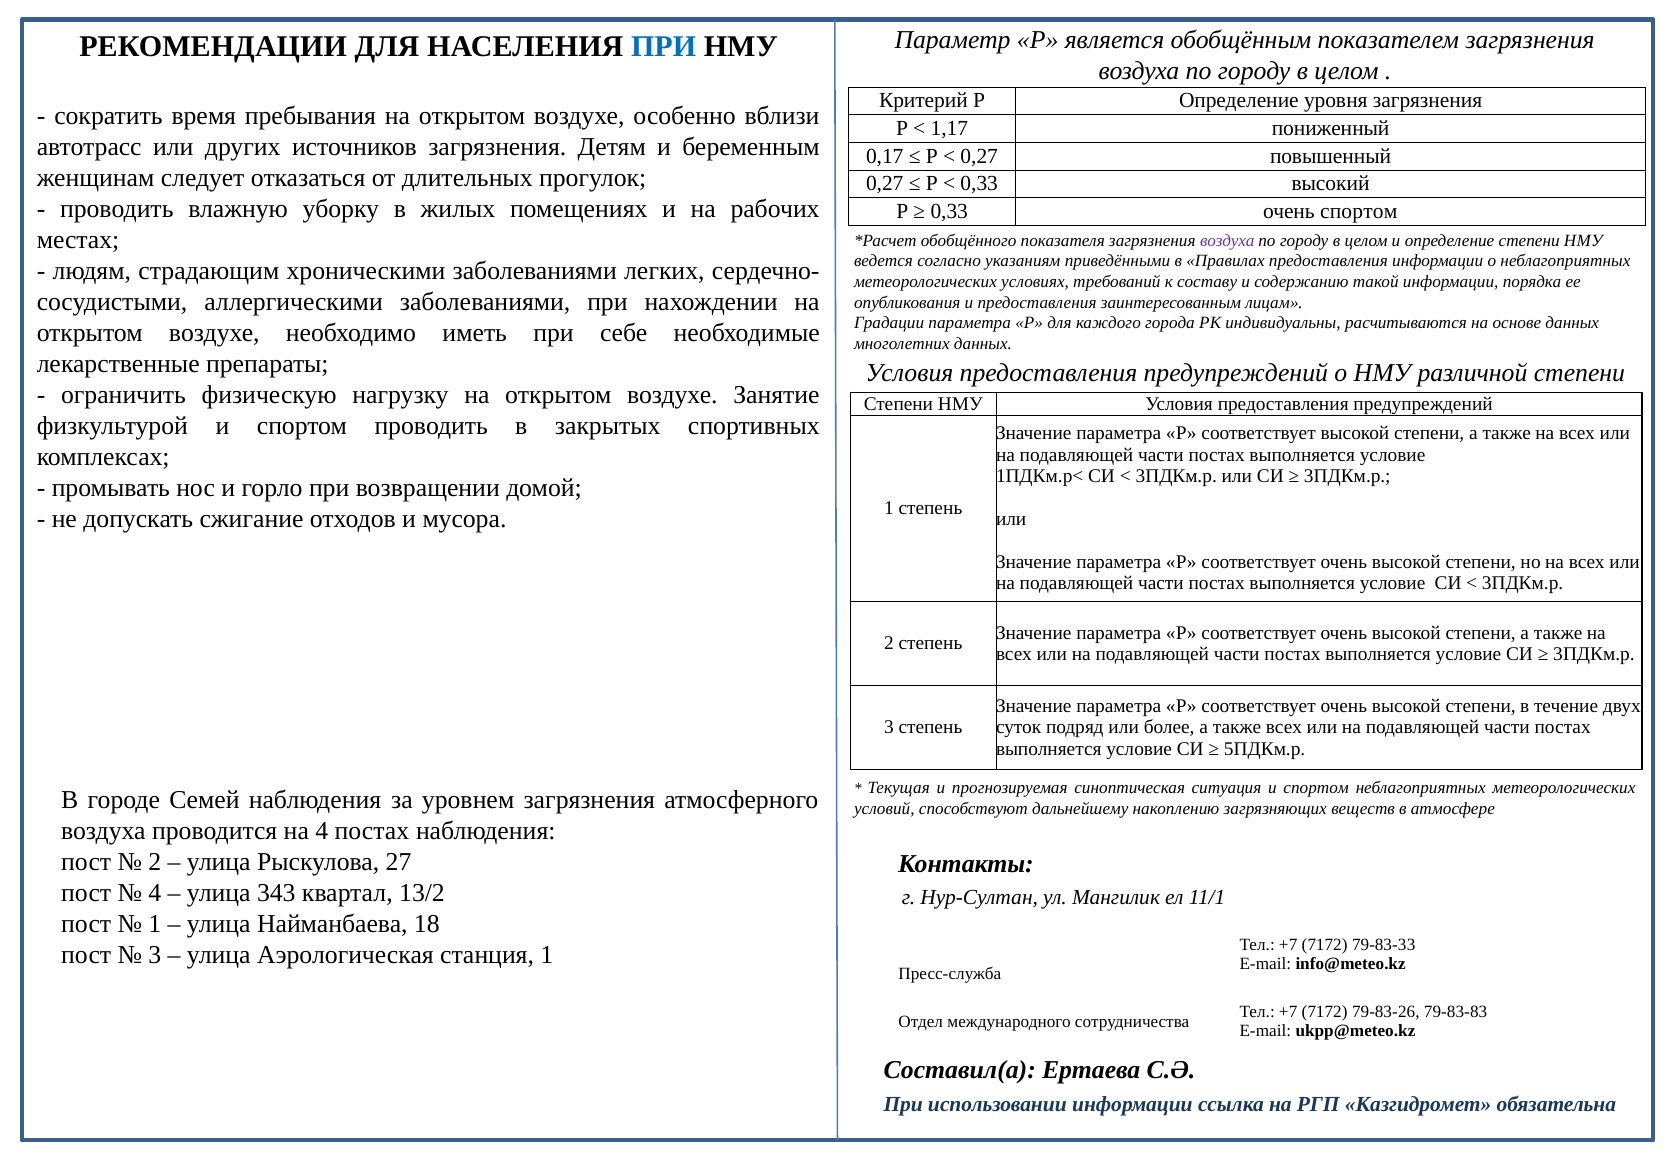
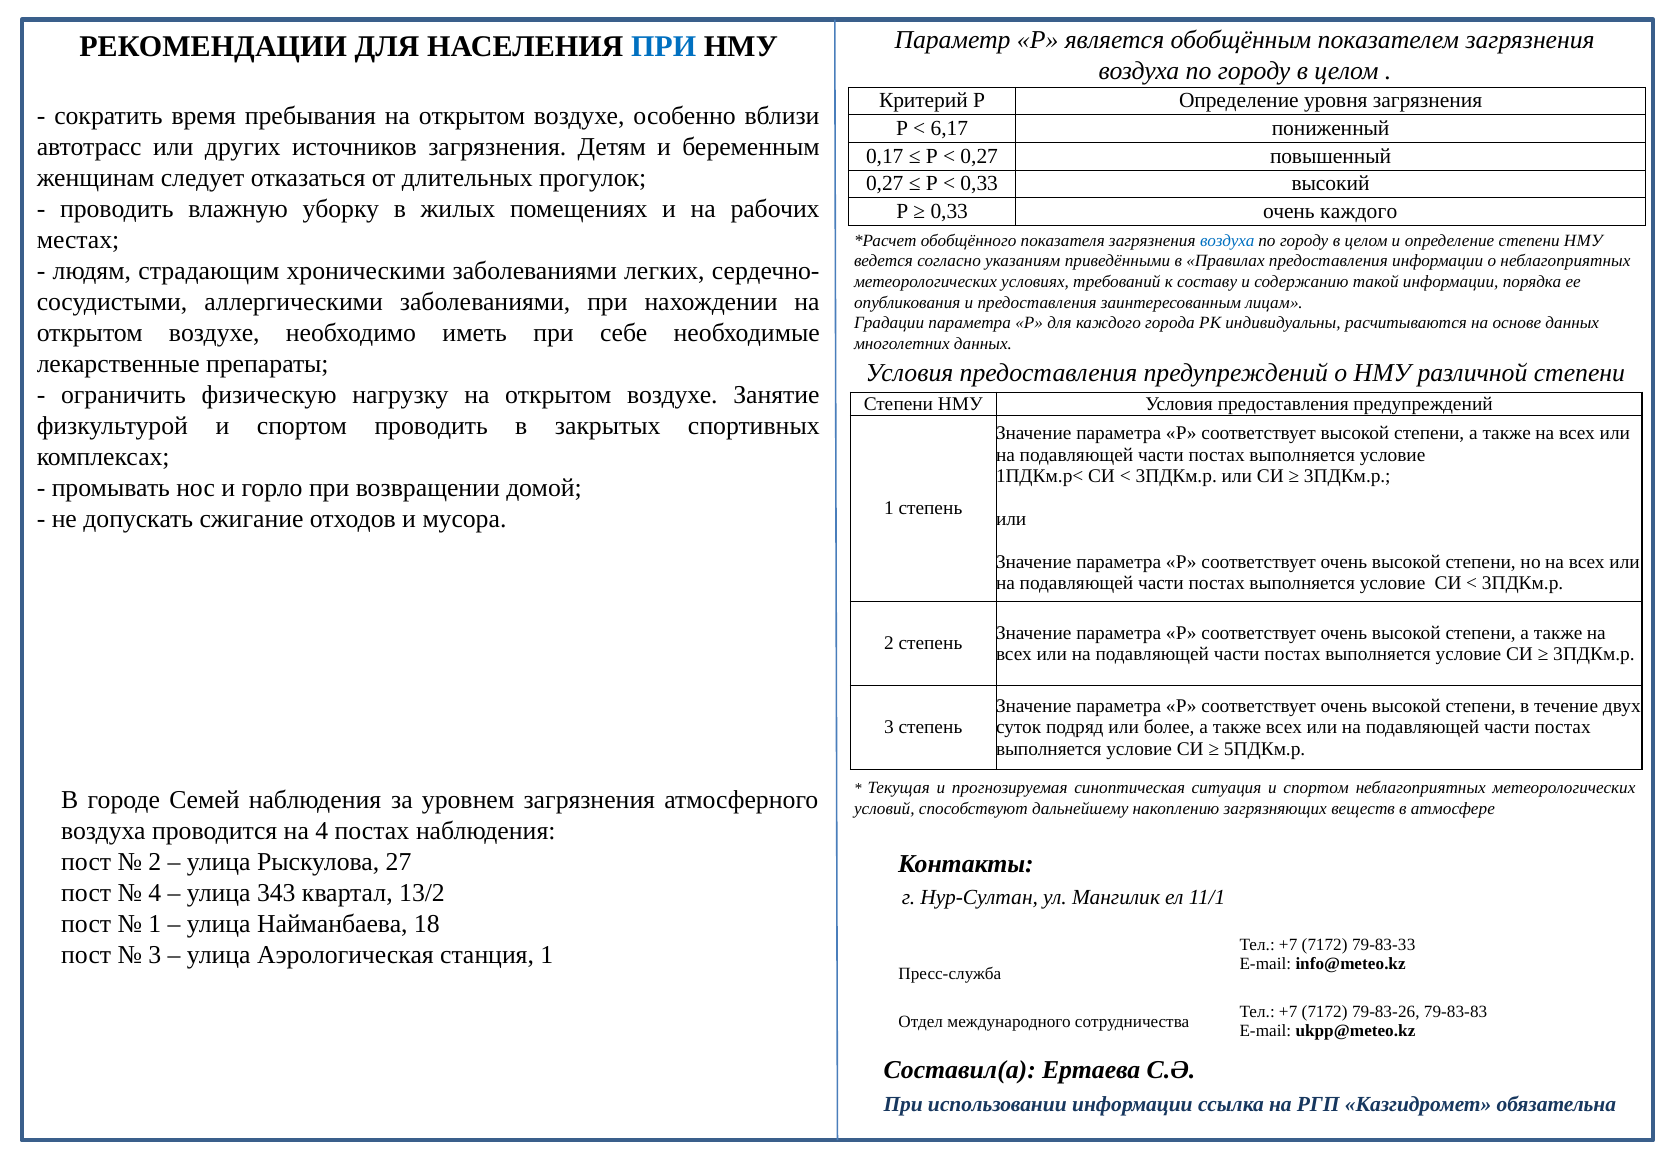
1,17: 1,17 -> 6,17
очень спортом: спортом -> каждого
воздуха at (1227, 241) colour: purple -> blue
